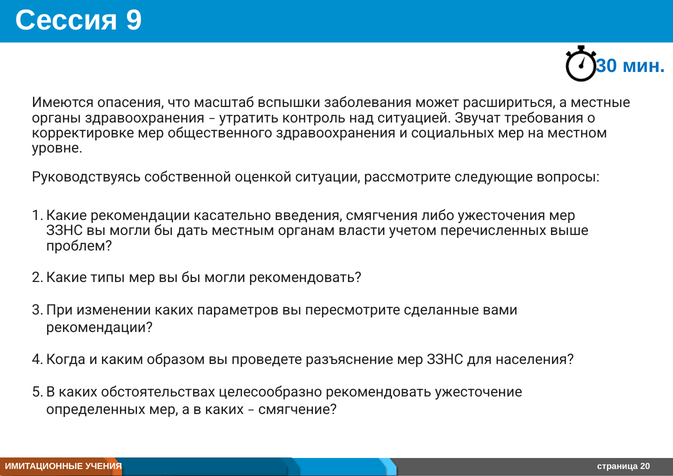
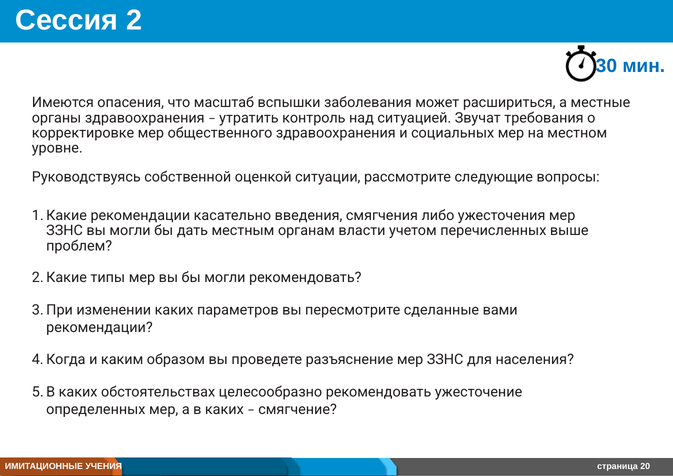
9: 9 -> 2
